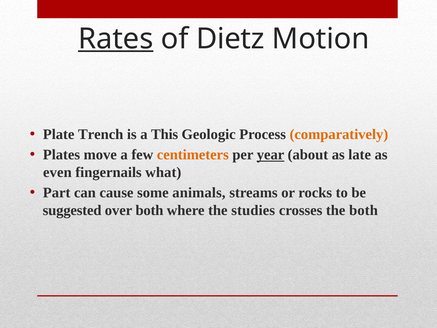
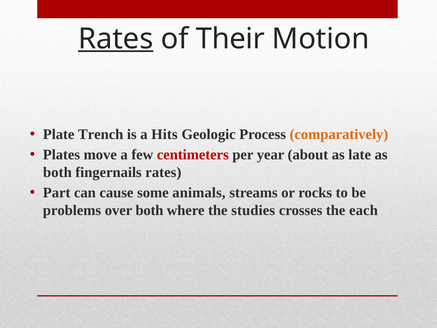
Dietz: Dietz -> Their
This: This -> Hits
centimeters colour: orange -> red
year underline: present -> none
even at (57, 172): even -> both
fingernails what: what -> rates
suggested: suggested -> problems
the both: both -> each
